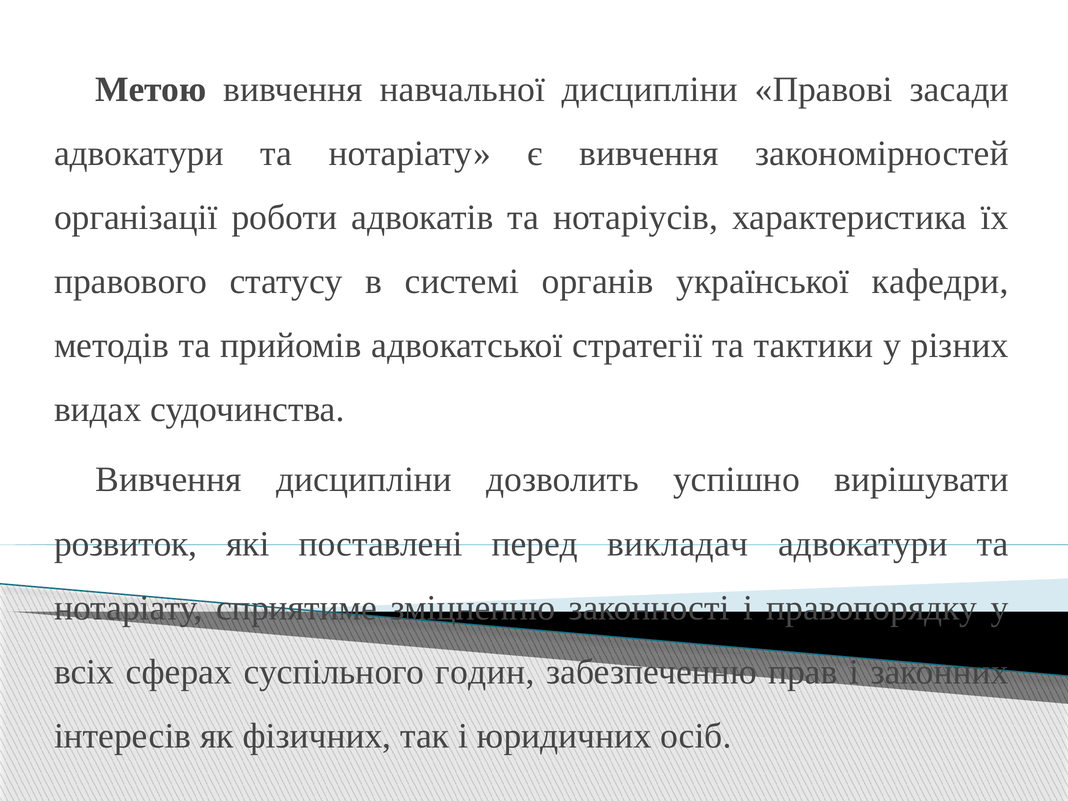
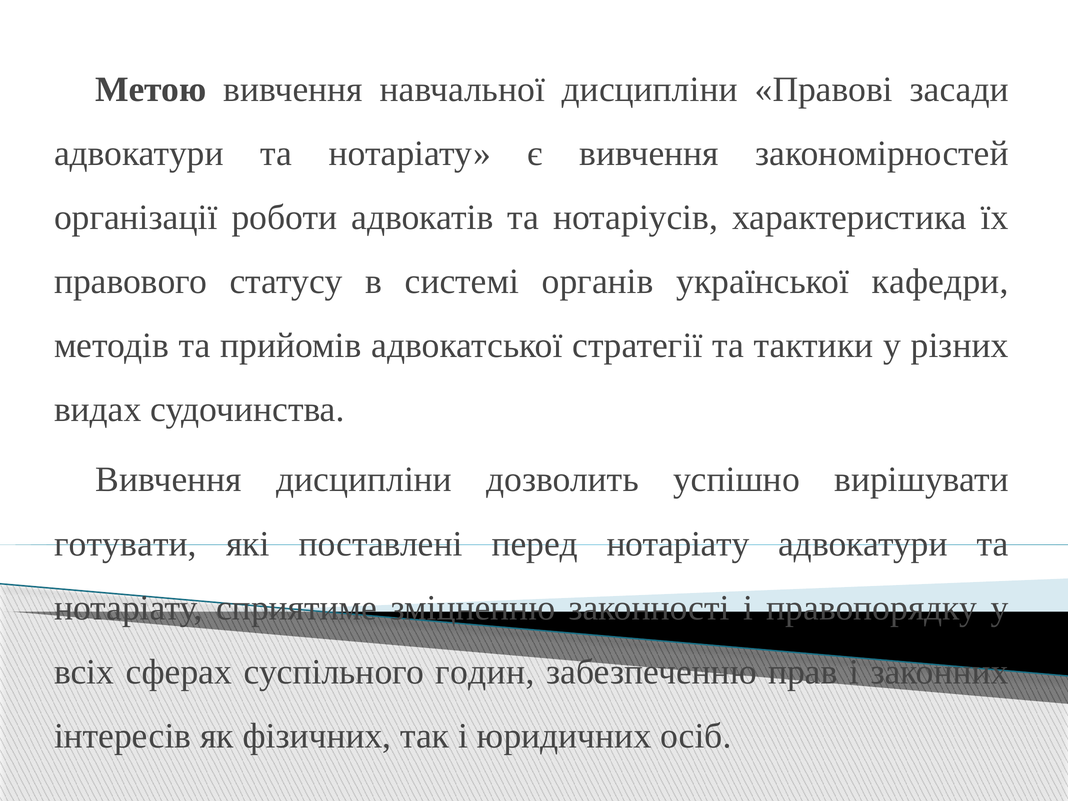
розвиток: розвиток -> готувати
перед викладач: викладач -> нотаріату
